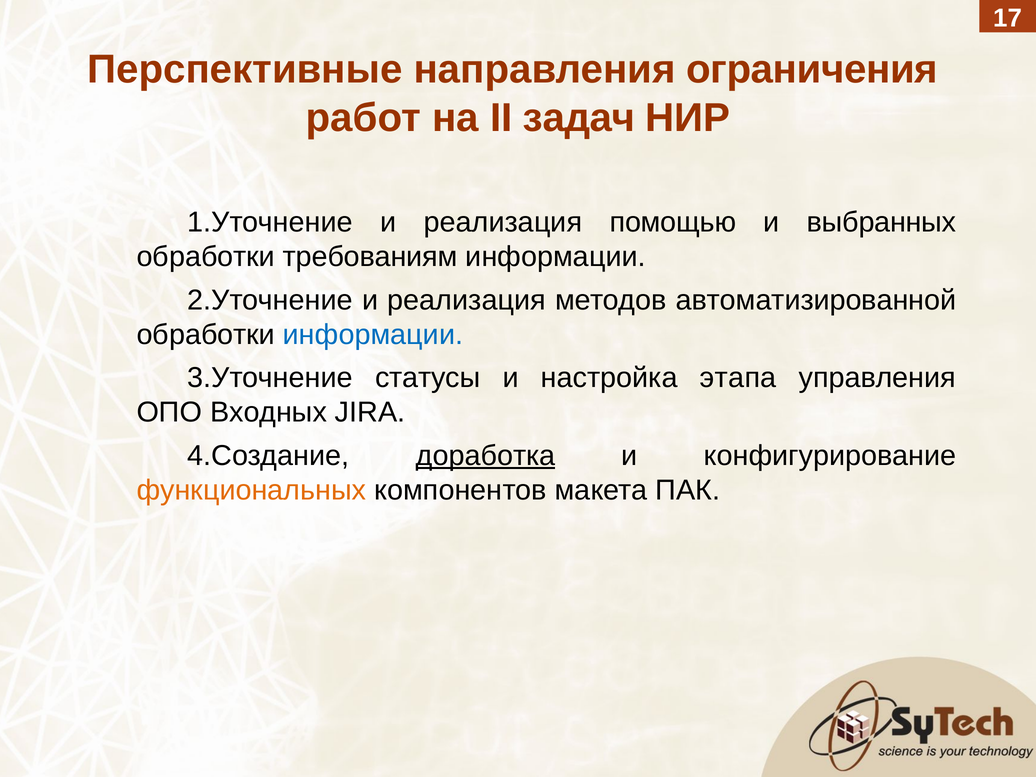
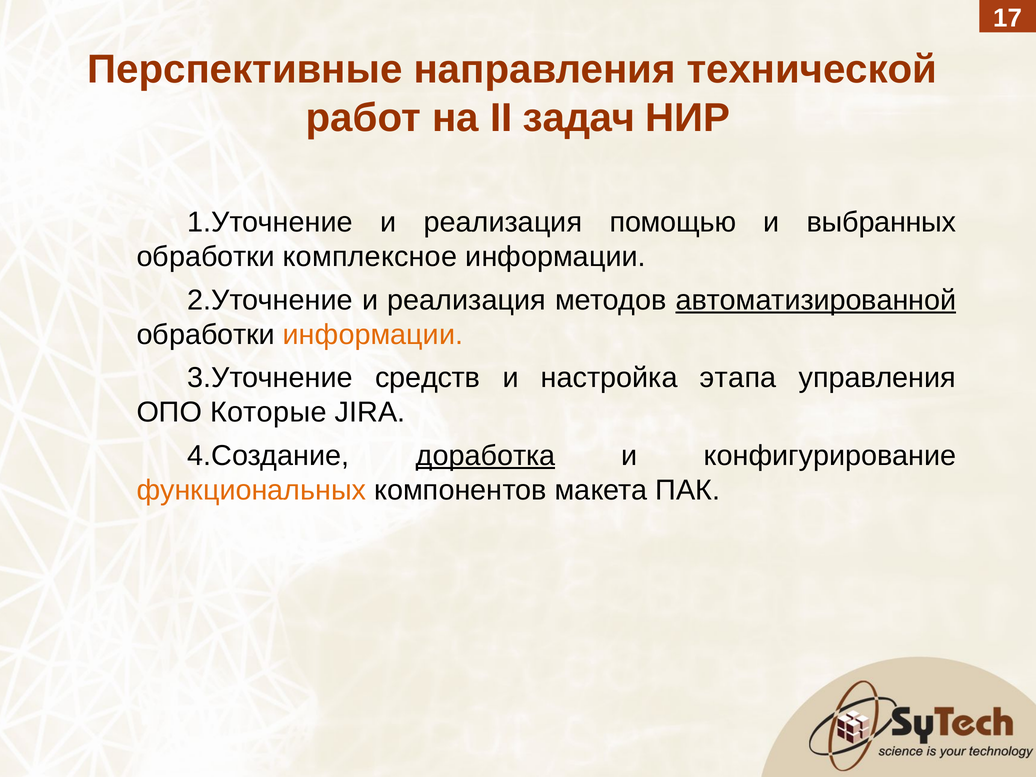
ограничения: ограничения -> технической
требованиям: требованиям -> комплексное
автоматизированной underline: none -> present
информации at (373, 335) colour: blue -> orange
статусы: статусы -> средств
Входных: Входных -> Которые
